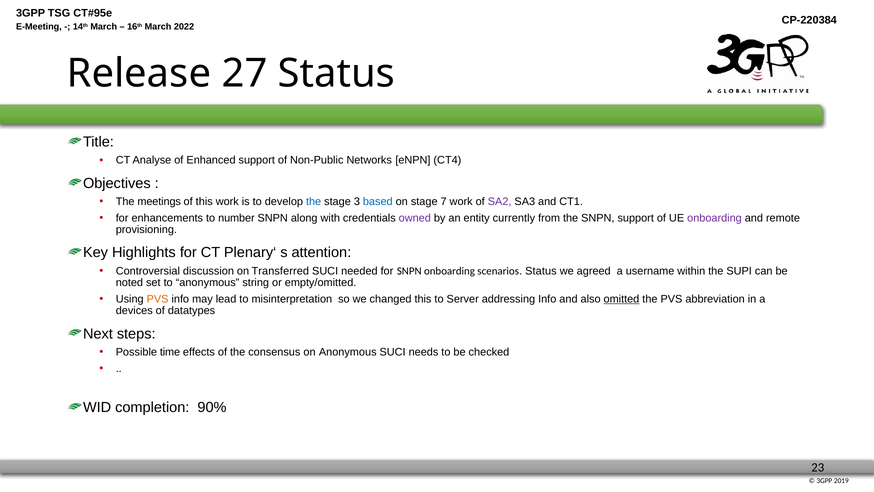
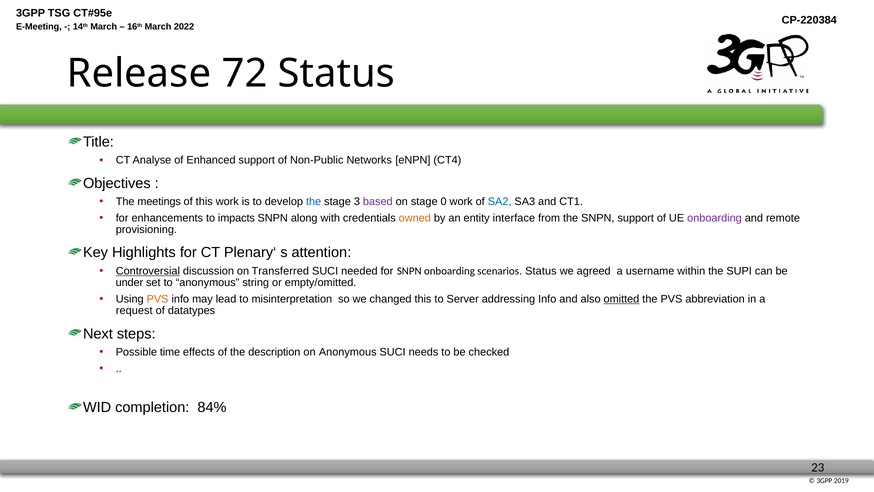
27: 27 -> 72
based colour: blue -> purple
7: 7 -> 0
SA2 colour: purple -> blue
number: number -> impacts
owned colour: purple -> orange
currently: currently -> interface
Controversial underline: none -> present
noted: noted -> under
devices: devices -> request
consensus: consensus -> description
90%: 90% -> 84%
